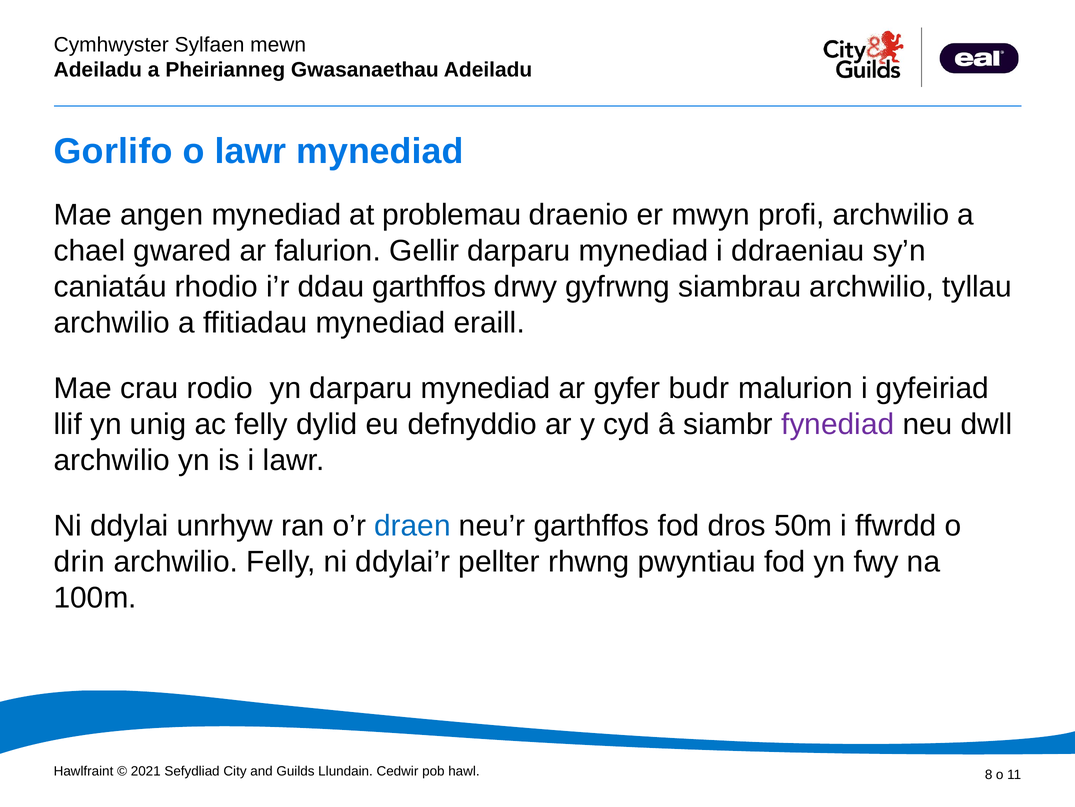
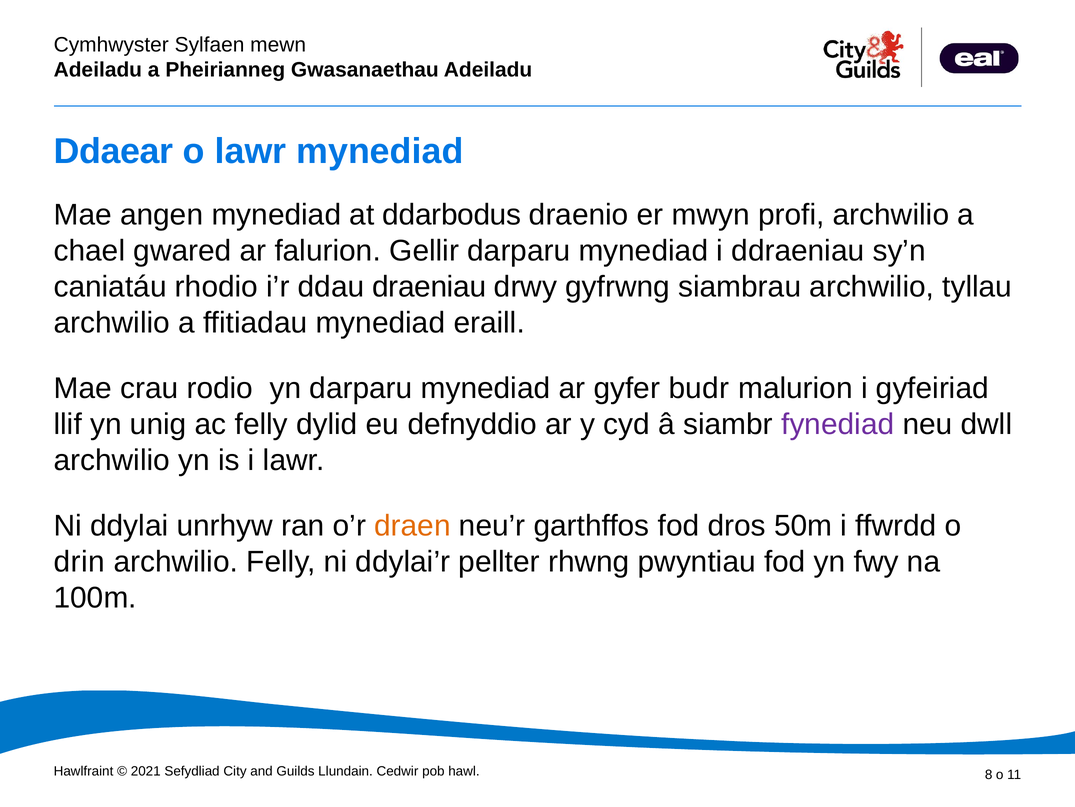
Gorlifo: Gorlifo -> Ddaear
problemau: problemau -> ddarbodus
ddau garthffos: garthffos -> draeniau
draen colour: blue -> orange
